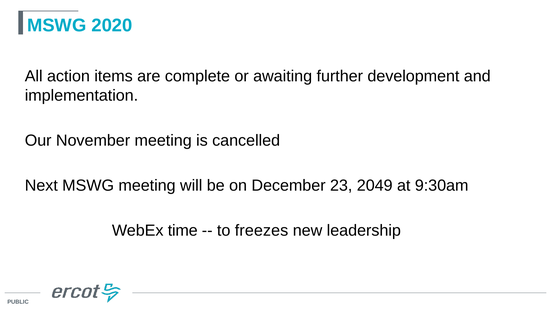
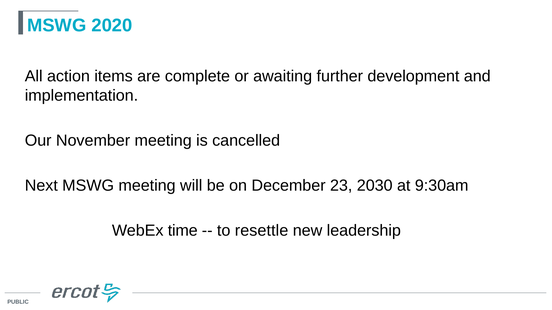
2049: 2049 -> 2030
freezes: freezes -> resettle
